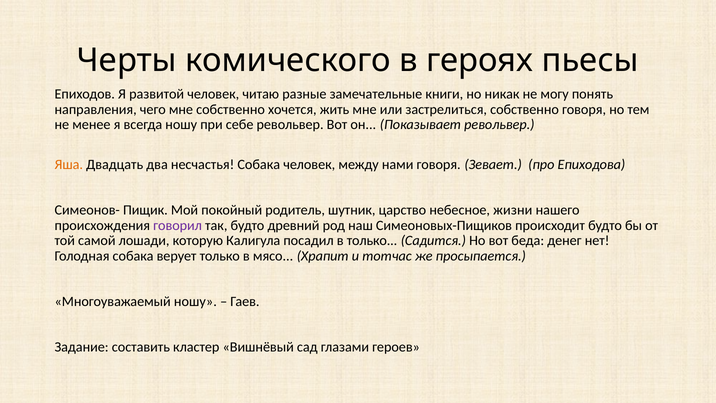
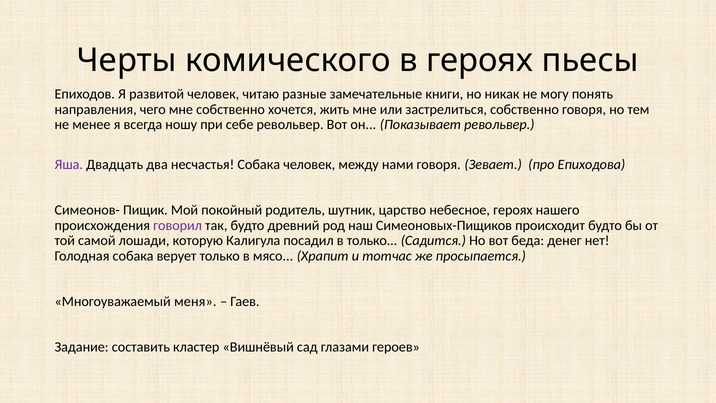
Яша colour: orange -> purple
небесное жизни: жизни -> героях
Многоуважаемый ношу: ношу -> меня
